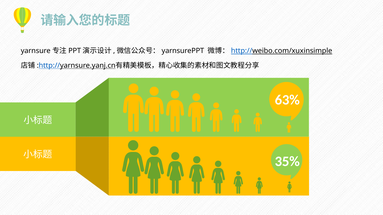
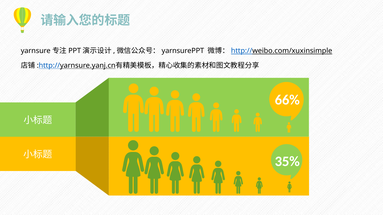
63%: 63% -> 66%
